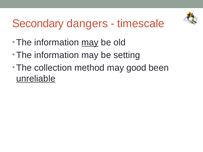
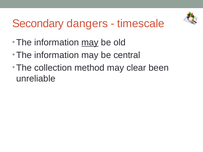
setting: setting -> central
good: good -> clear
unreliable underline: present -> none
